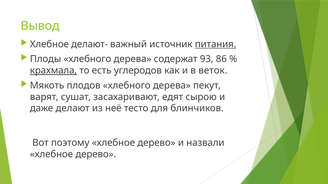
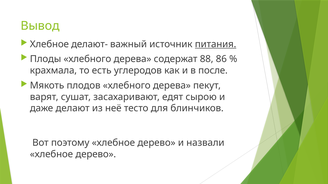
93: 93 -> 88
крахмала underline: present -> none
веток: веток -> после
